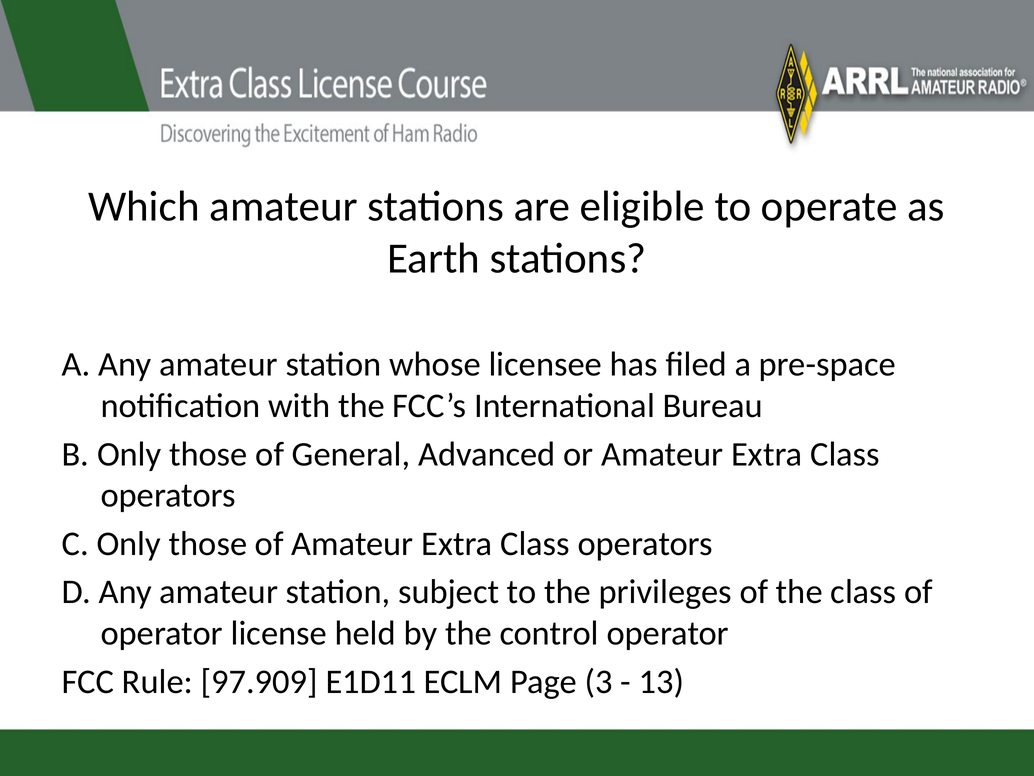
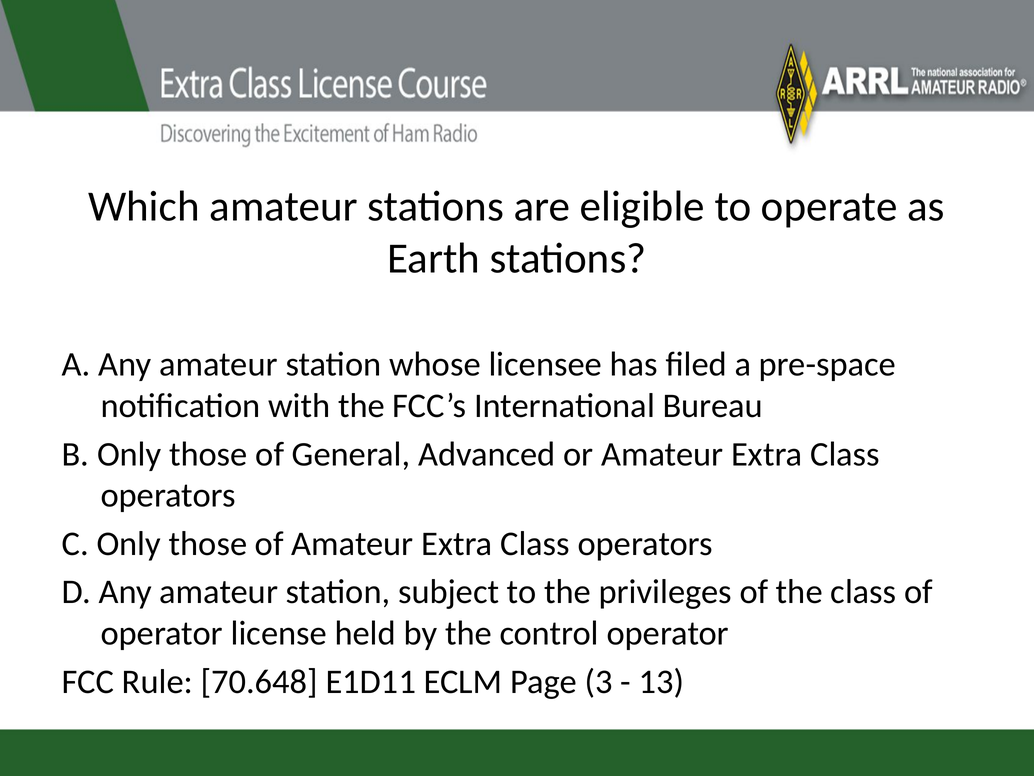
97.909: 97.909 -> 70.648
